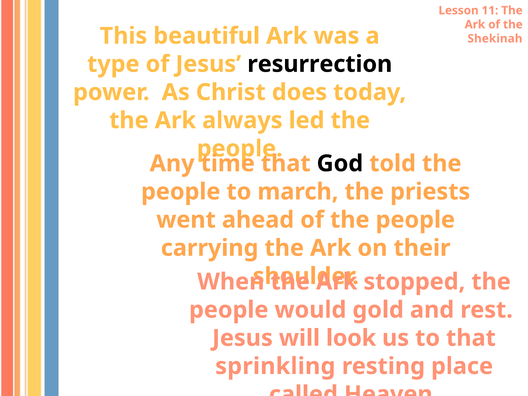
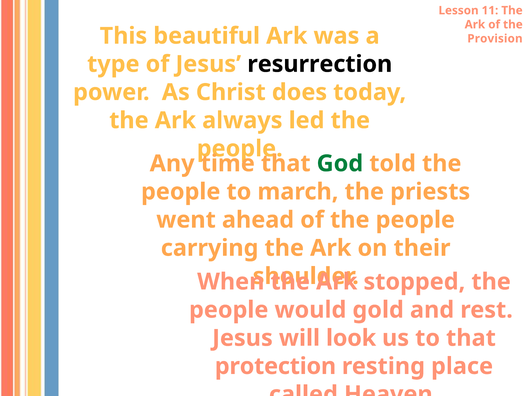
Shekinah: Shekinah -> Provision
God colour: black -> green
sprinkling: sprinkling -> protection
